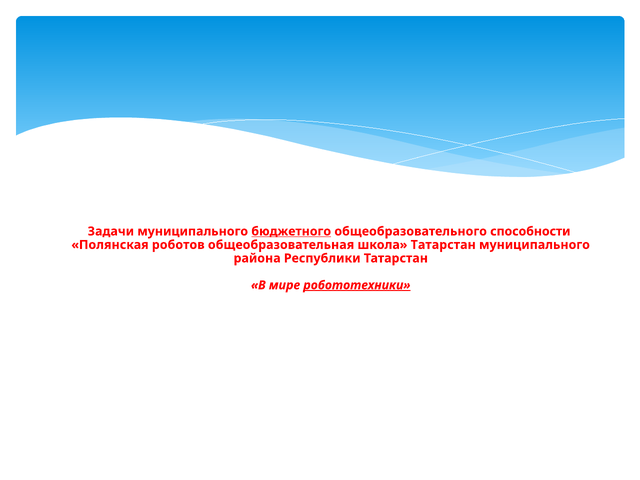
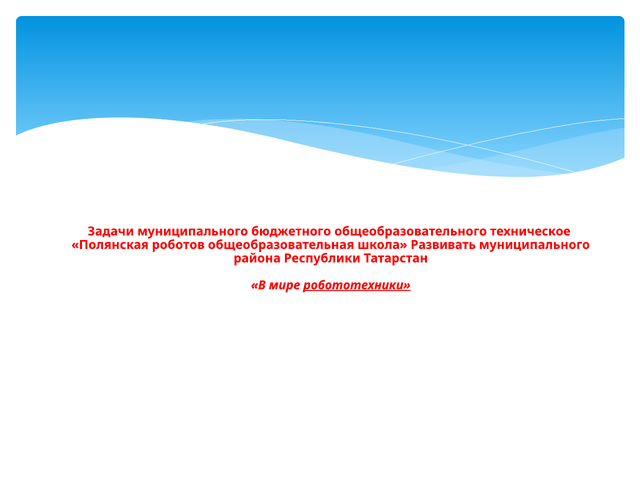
бюджетного underline: present -> none
способности: способности -> техническое
школа Татарстан: Татарстан -> Развивать
